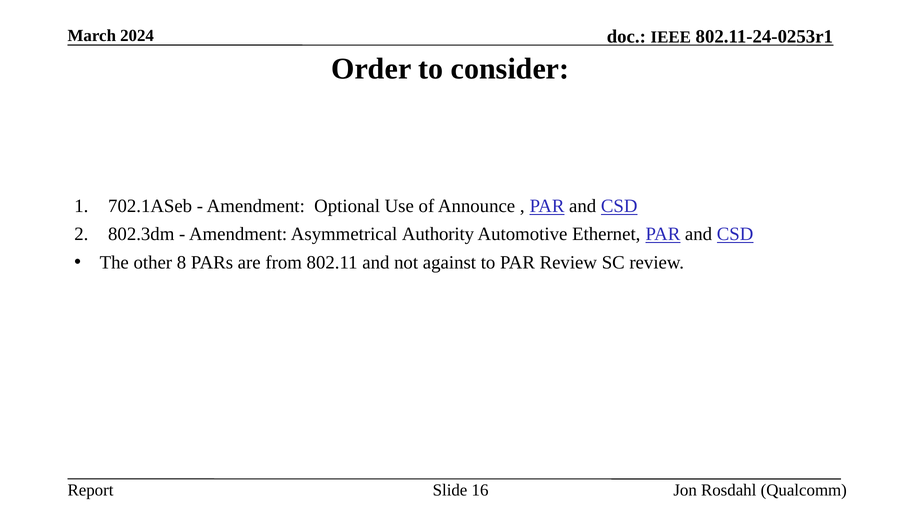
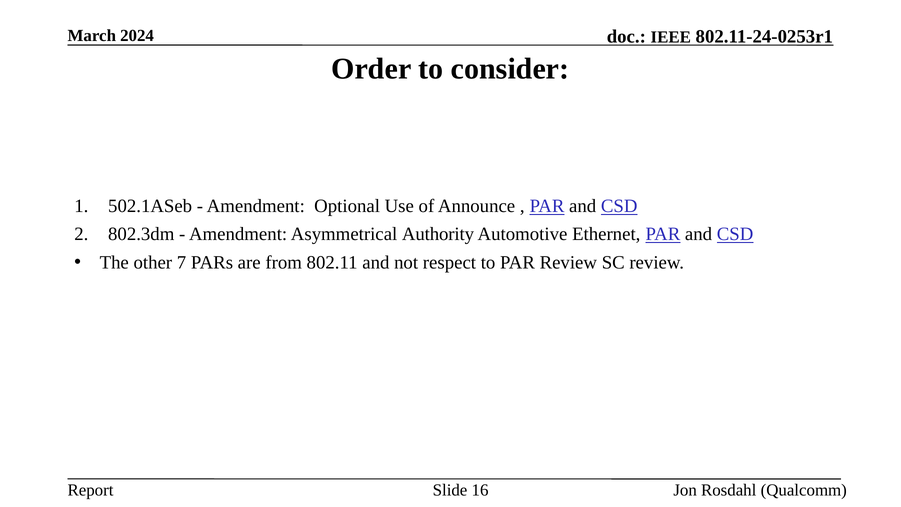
702.1ASeb: 702.1ASeb -> 502.1ASeb
8: 8 -> 7
against: against -> respect
